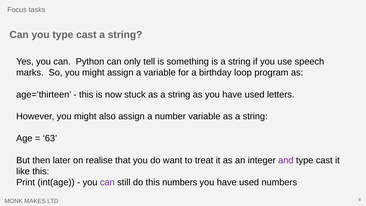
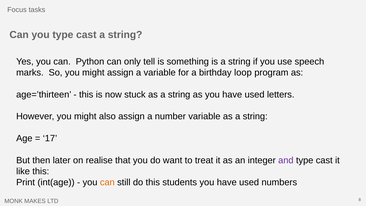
63: 63 -> 17
can at (107, 182) colour: purple -> orange
this numbers: numbers -> students
